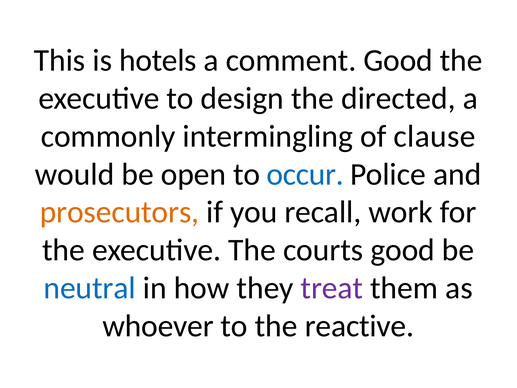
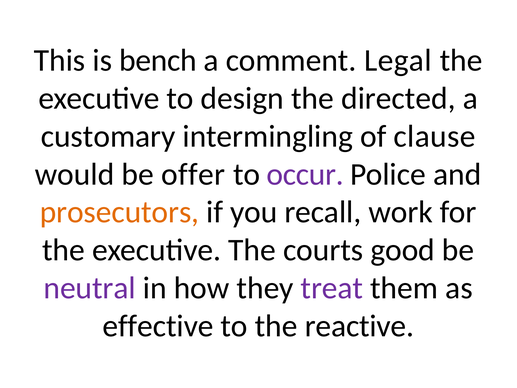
hotels: hotels -> bench
comment Good: Good -> Legal
commonly: commonly -> customary
open: open -> offer
occur colour: blue -> purple
neutral colour: blue -> purple
whoever: whoever -> effective
